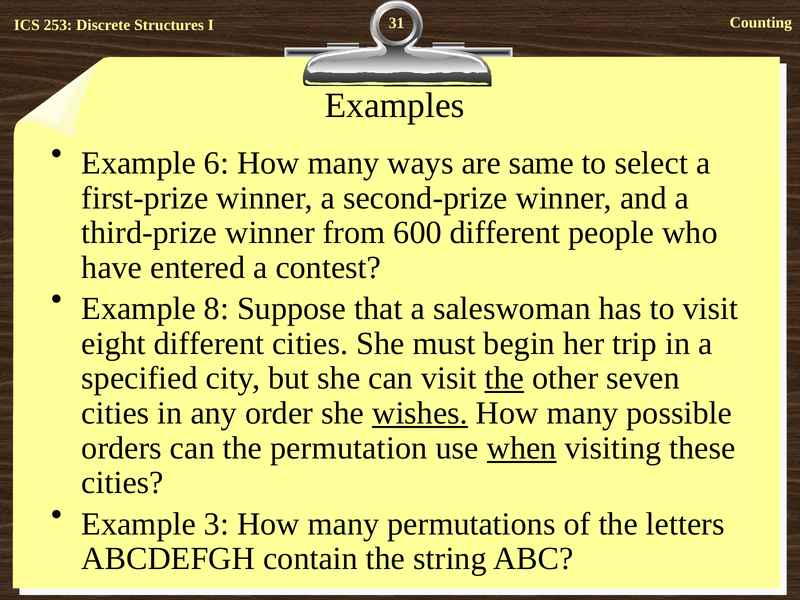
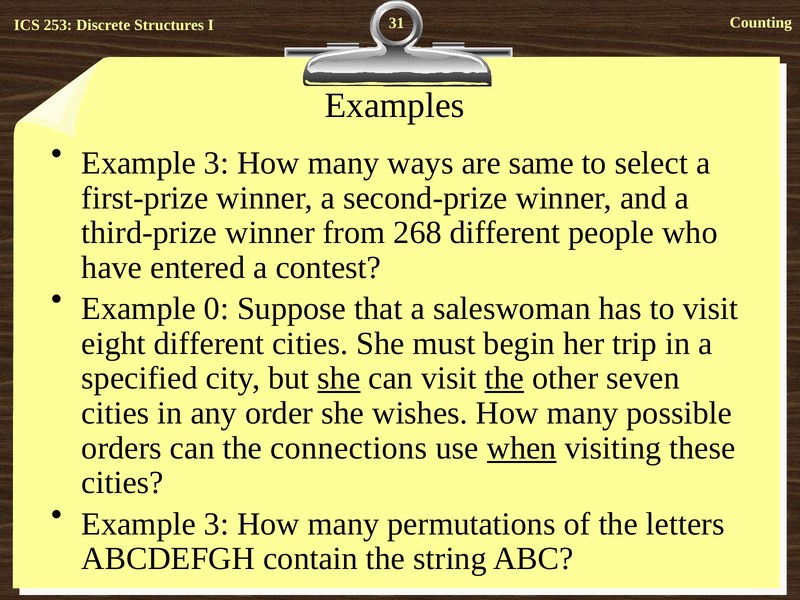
6 at (216, 163): 6 -> 3
600: 600 -> 268
8: 8 -> 0
she at (339, 378) underline: none -> present
wishes underline: present -> none
permutation: permutation -> connections
